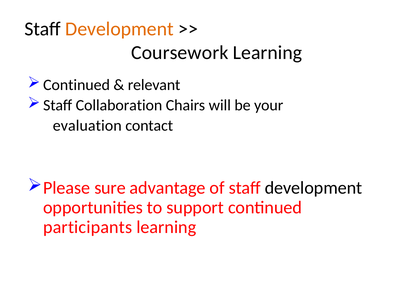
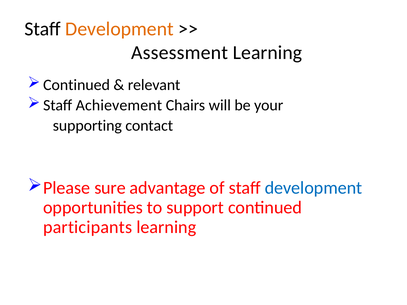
Coursework: Coursework -> Assessment
Collaboration: Collaboration -> Achievement
evaluation: evaluation -> supporting
development at (313, 188) colour: black -> blue
